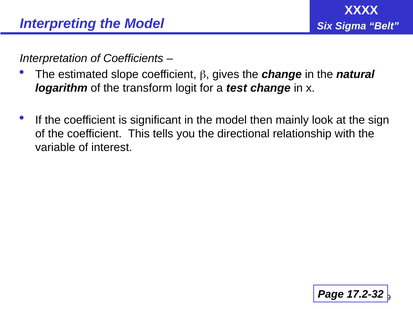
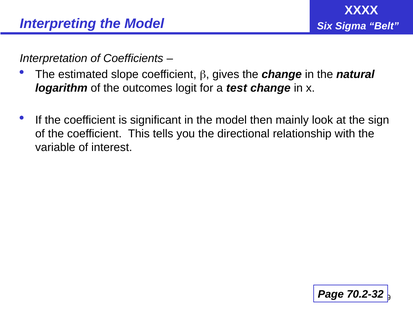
transform: transform -> outcomes
17.2-32: 17.2-32 -> 70.2-32
